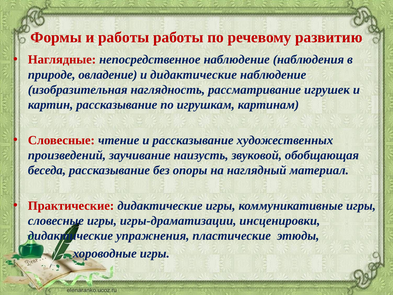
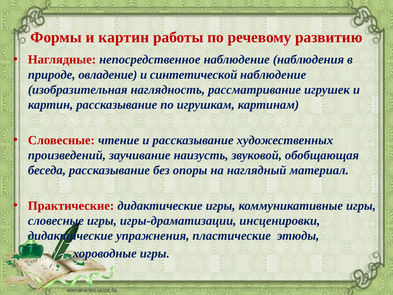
Формы и работы: работы -> картин
и дидактические: дидактические -> синтетической
